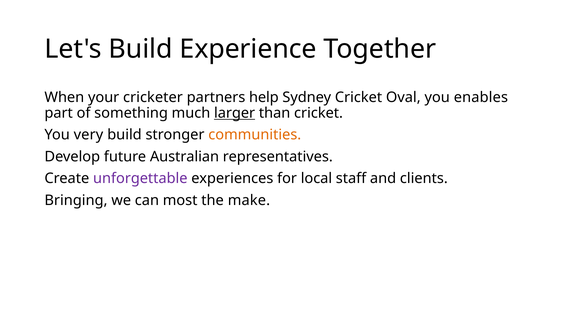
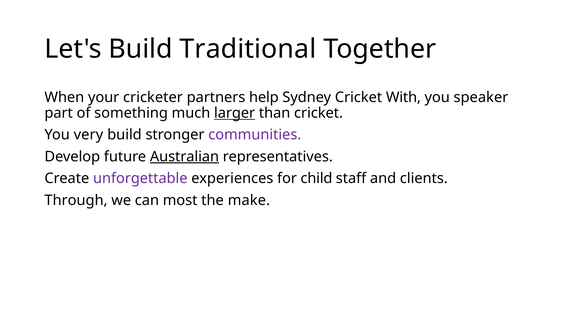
Experience: Experience -> Traditional
Oval: Oval -> With
enables: enables -> speaker
communities colour: orange -> purple
Australian underline: none -> present
local: local -> child
Bringing: Bringing -> Through
